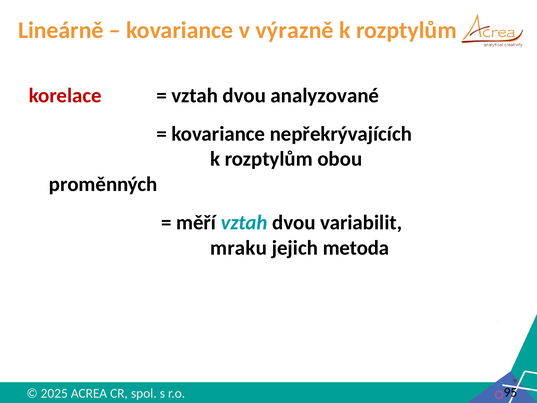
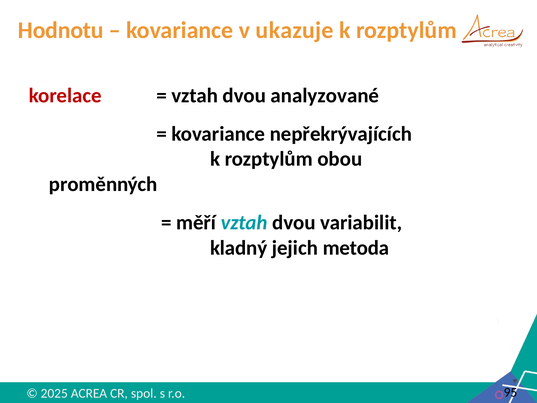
Lineárně: Lineárně -> Hodnotu
výrazně: výrazně -> ukazuje
mraku: mraku -> kladný
